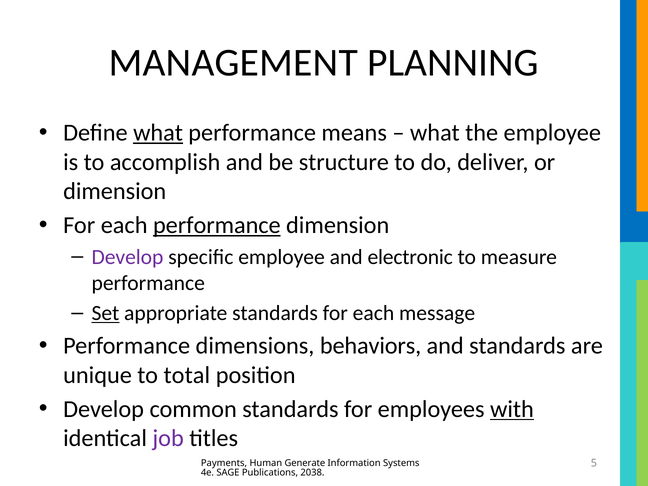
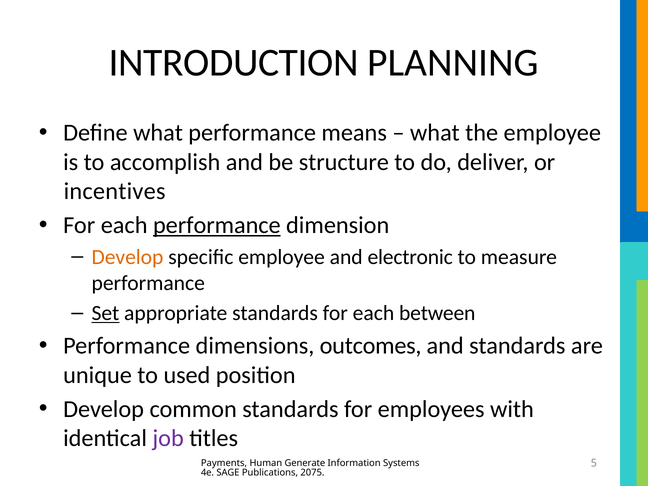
MANAGEMENT: MANAGEMENT -> INTRODUCTION
what at (158, 133) underline: present -> none
dimension at (115, 191): dimension -> incentives
Develop at (127, 257) colour: purple -> orange
message: message -> between
behaviors: behaviors -> outcomes
total: total -> used
with underline: present -> none
2038: 2038 -> 2075
